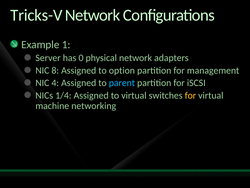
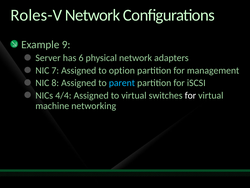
Tricks-V: Tricks-V -> Roles-V
1: 1 -> 9
0: 0 -> 6
8: 8 -> 7
4: 4 -> 8
1/4: 1/4 -> 4/4
for at (190, 95) colour: yellow -> white
